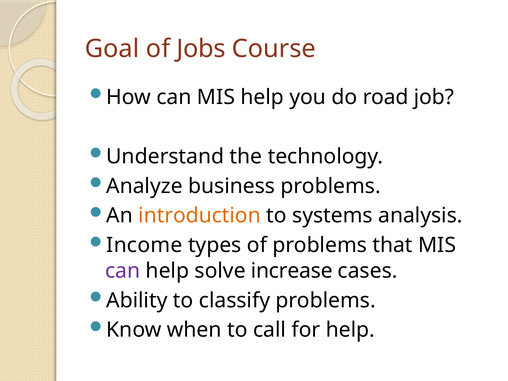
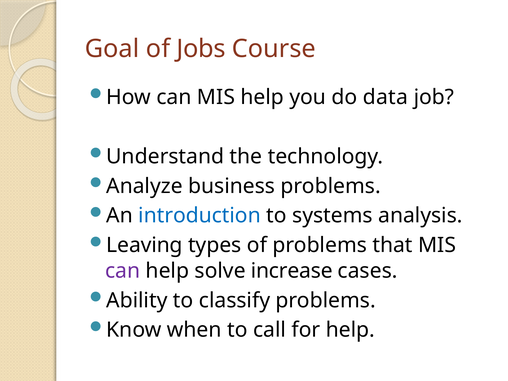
road: road -> data
introduction colour: orange -> blue
Income: Income -> Leaving
